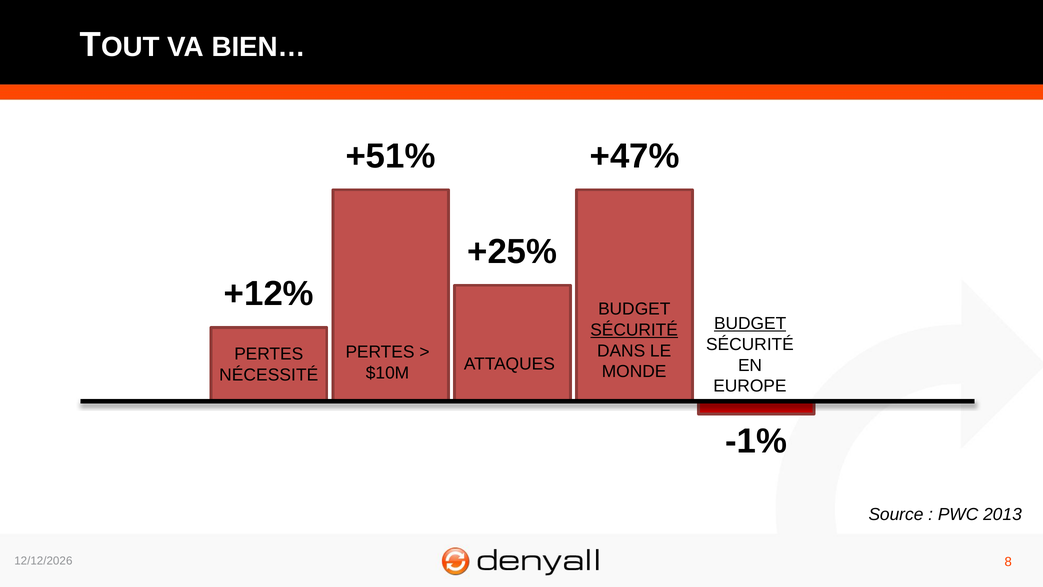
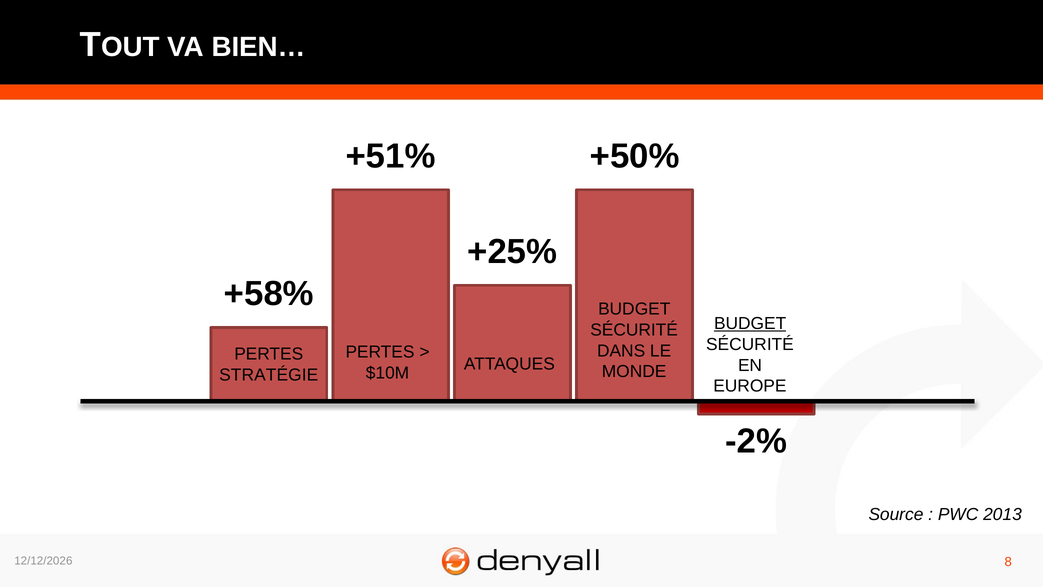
+47%: +47% -> +50%
+12%: +12% -> +58%
SÉCURITÉ at (634, 330) underline: present -> none
NÉCESSITÉ: NÉCESSITÉ -> STRATÉGIE
-1%: -1% -> -2%
